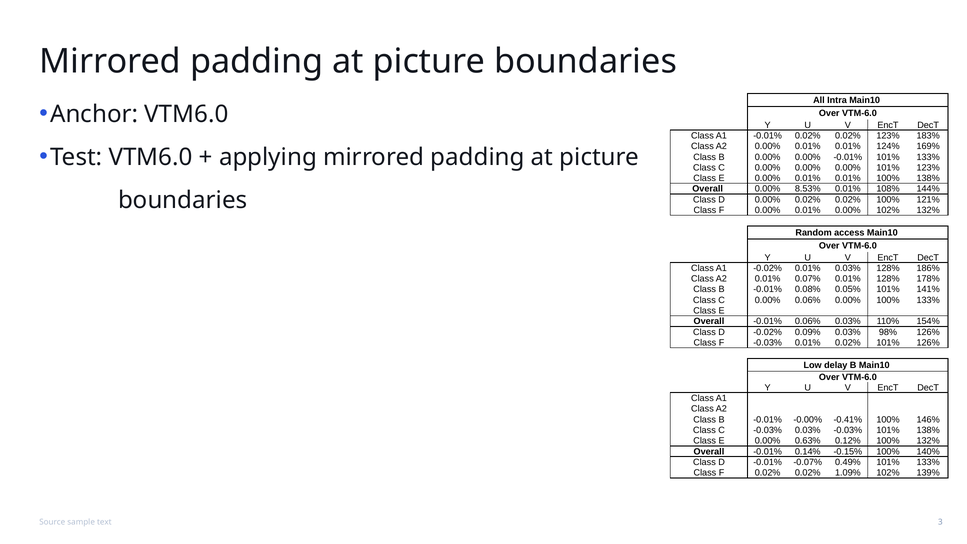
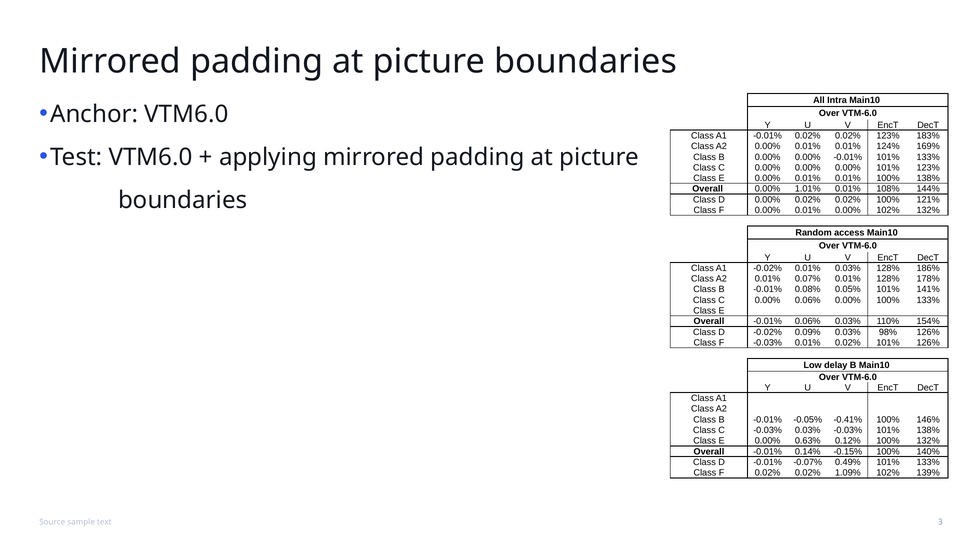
8.53%: 8.53% -> 1.01%
-0.00%: -0.00% -> -0.05%
